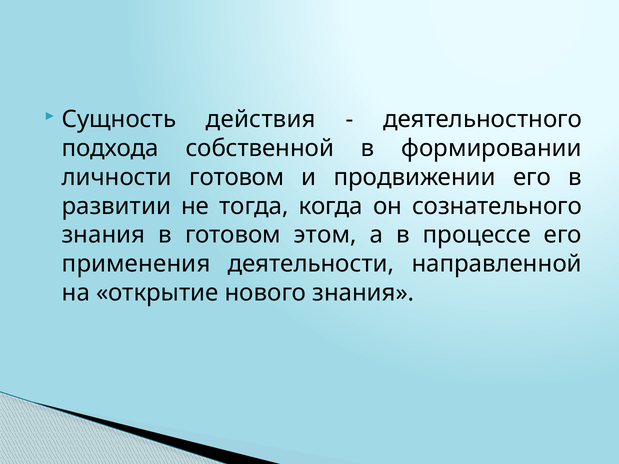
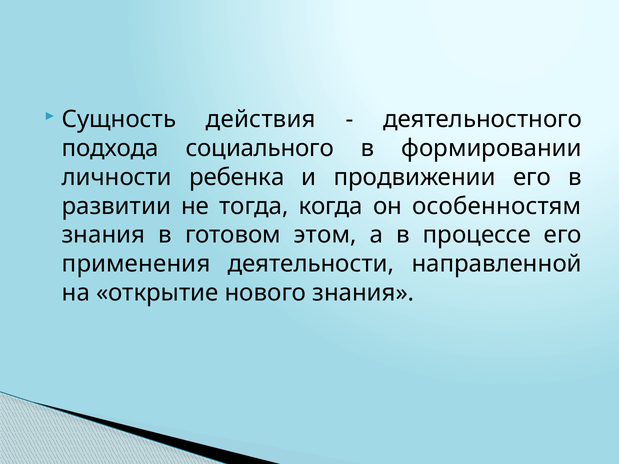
собственной: собственной -> социального
личности готовом: готовом -> ребенка
сознательного: сознательного -> особенностям
